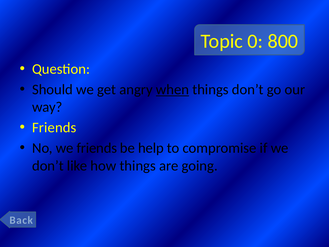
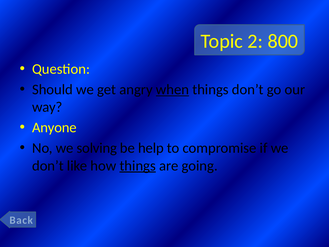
0: 0 -> 2
Friends at (54, 128): Friends -> Anyone
we friends: friends -> solving
things at (138, 166) underline: none -> present
